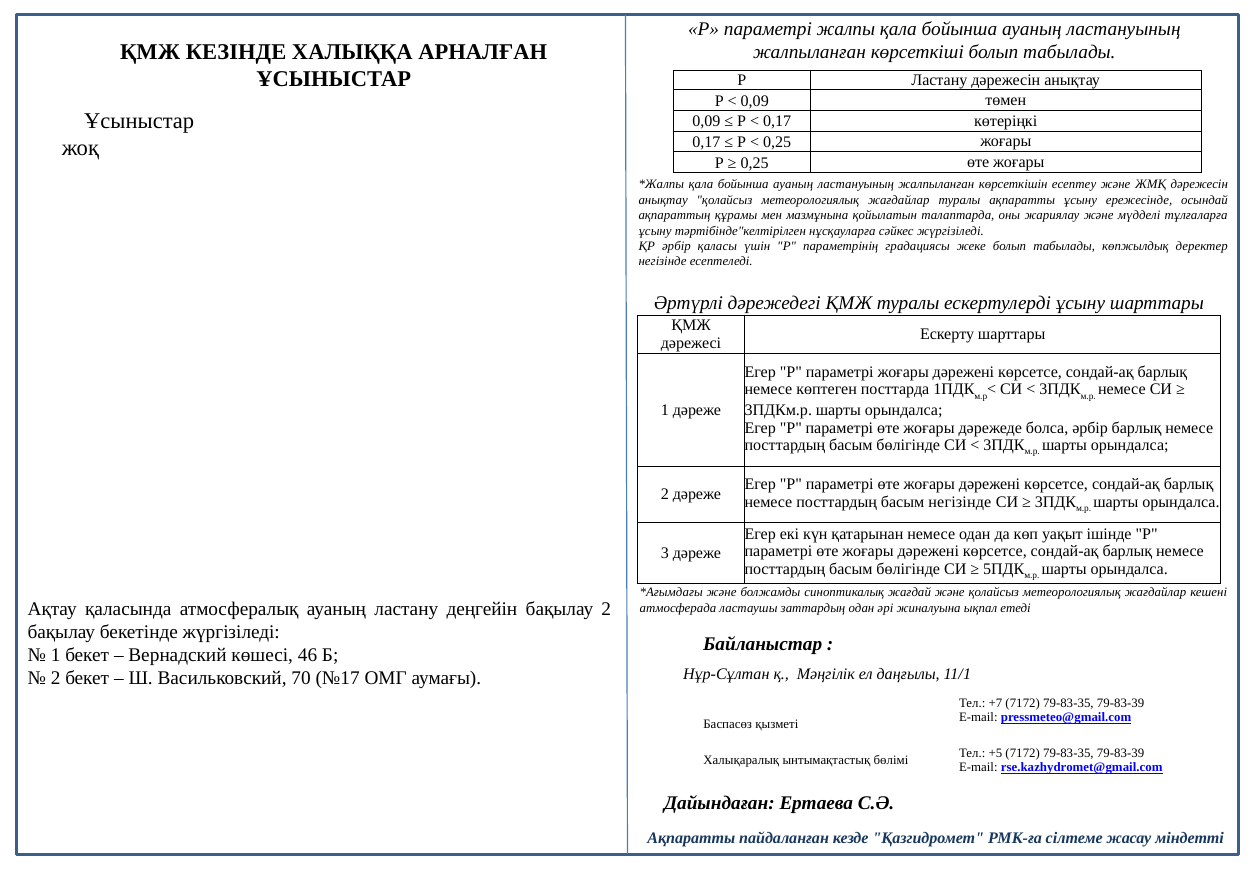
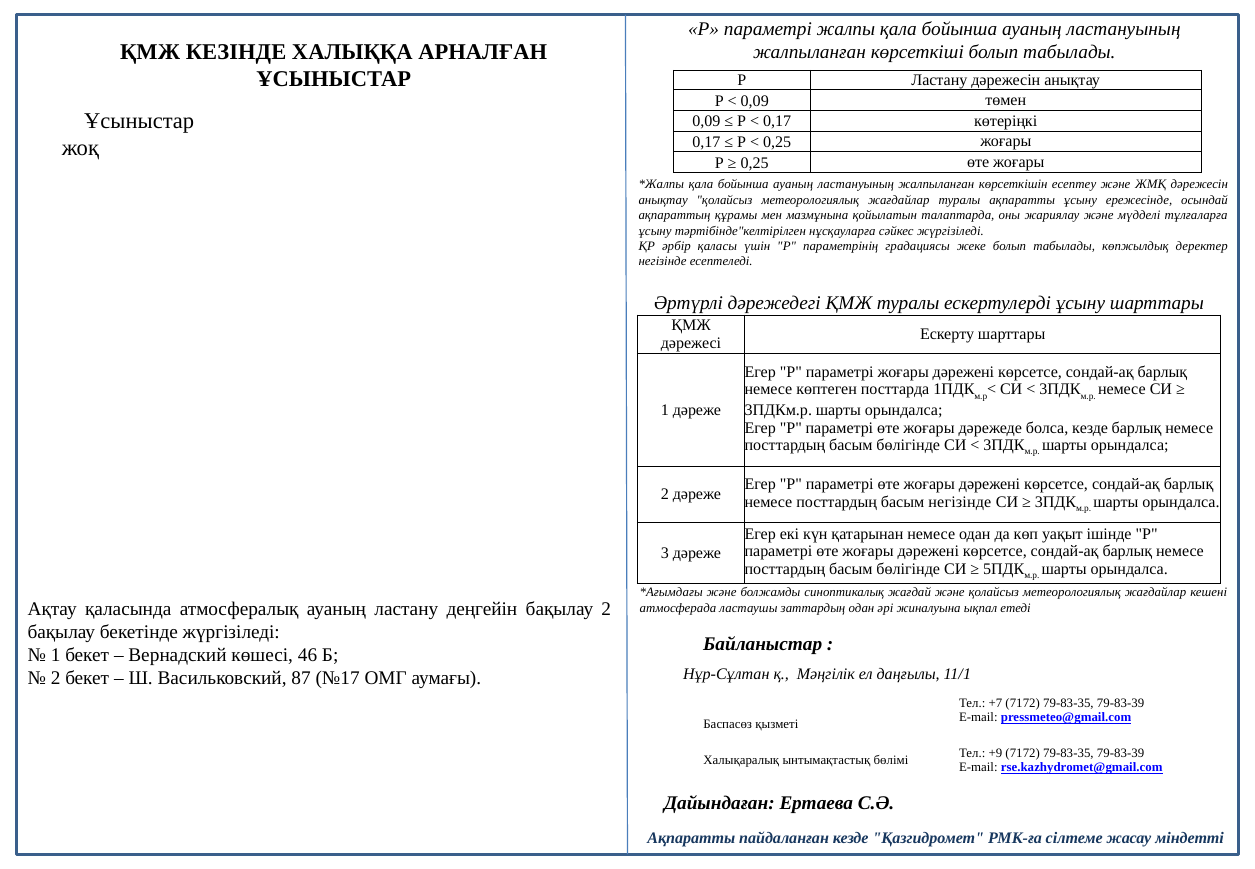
болса әрбір: әрбір -> кезде
70: 70 -> 87
+5: +5 -> +9
